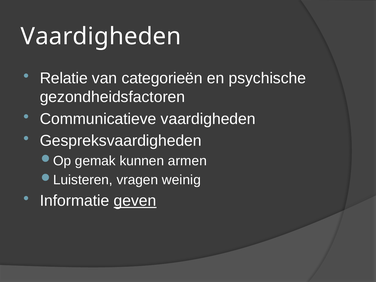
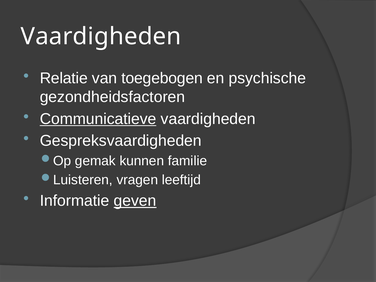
categorieën: categorieën -> toegebogen
Communicatieve underline: none -> present
armen: armen -> familie
weinig: weinig -> leeftijd
